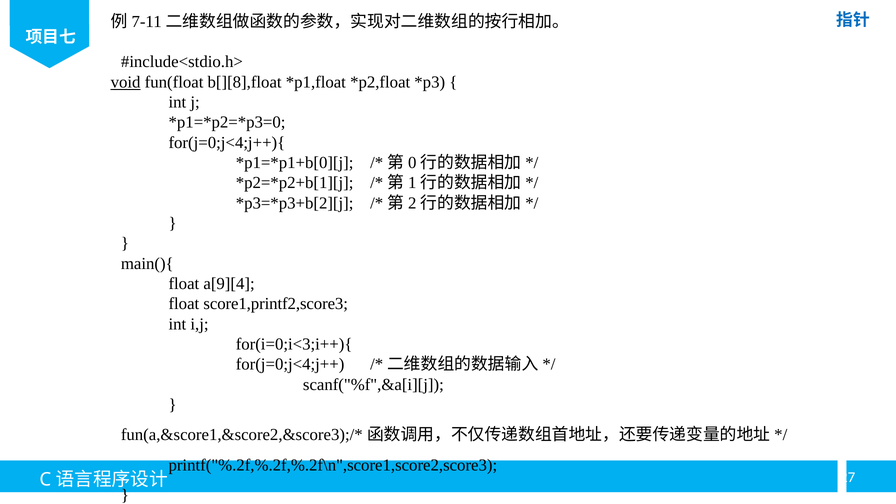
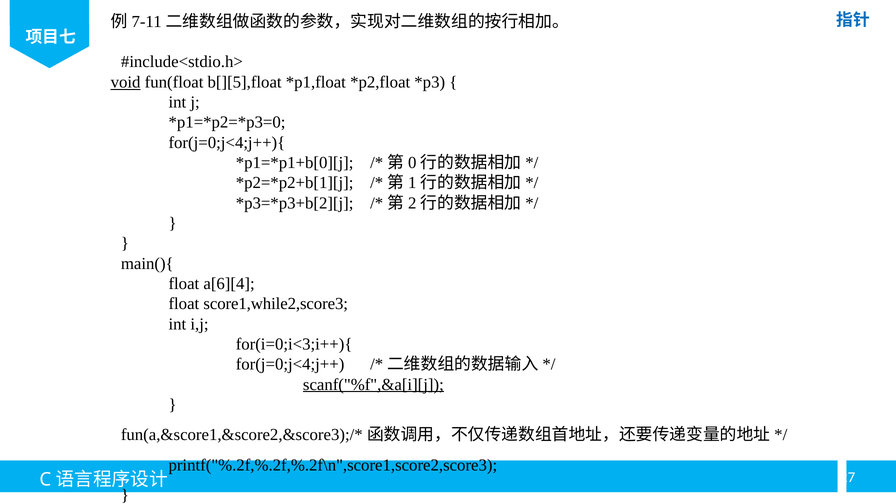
b[][8],float: b[][8],float -> b[][5],float
a[9][4: a[9][4 -> a[6][4
score1,printf2,score3: score1,printf2,score3 -> score1,while2,score3
scanf("%f",&a[i][j underline: none -> present
